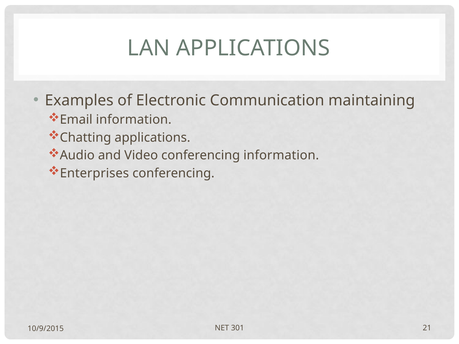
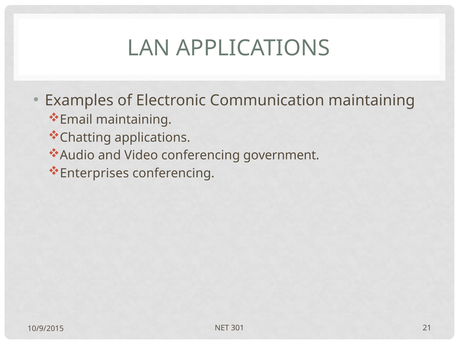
Email information: information -> maintaining
conferencing information: information -> government
